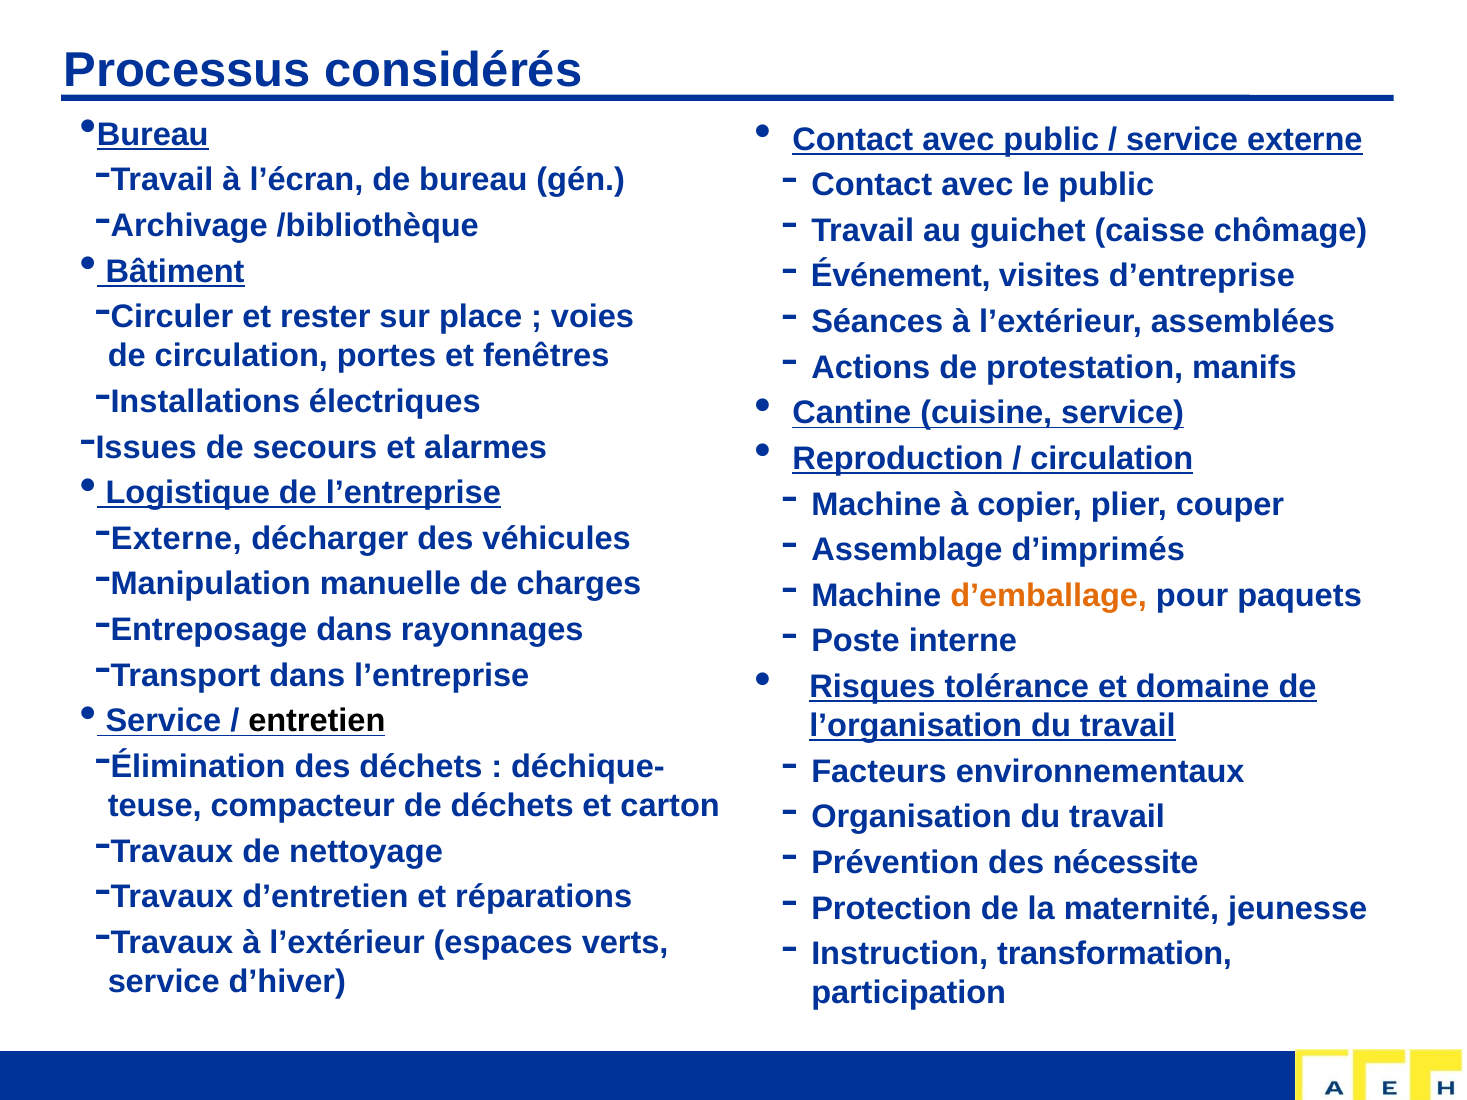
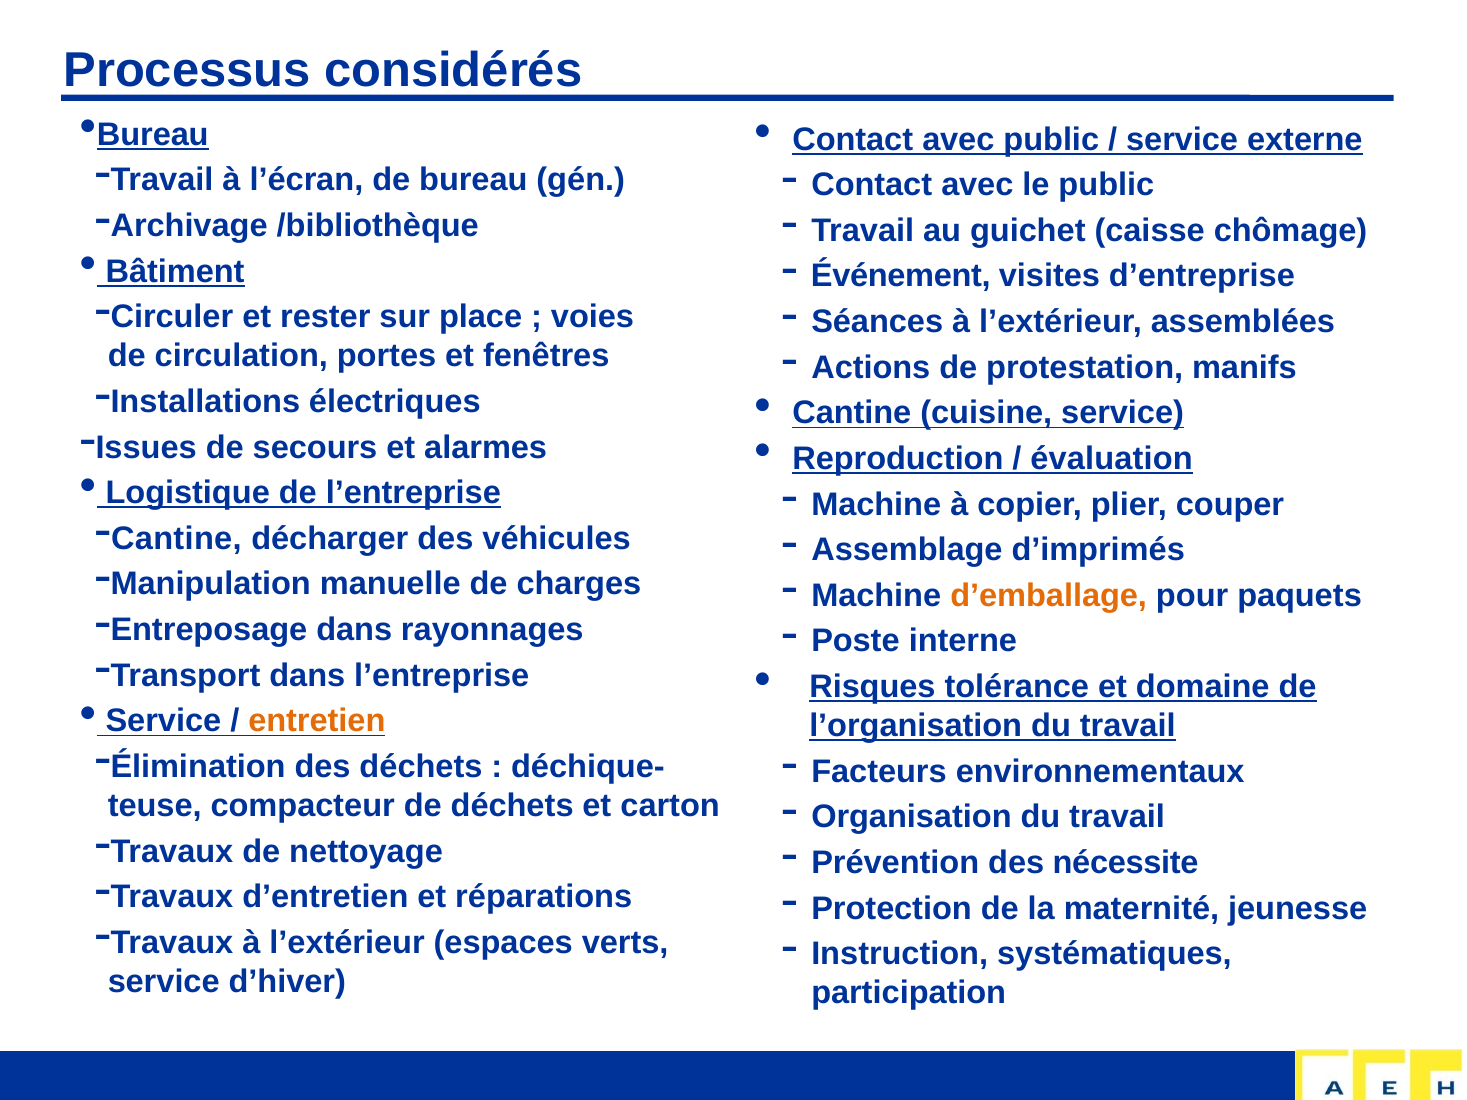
circulation at (1112, 459): circulation -> évaluation
Externe at (176, 539): Externe -> Cantine
entretien colour: black -> orange
transformation: transformation -> systématiques
